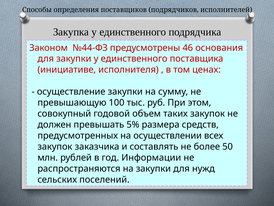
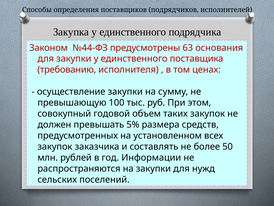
46: 46 -> 63
инициативе: инициативе -> требованию
осуществлении: осуществлении -> установленном
